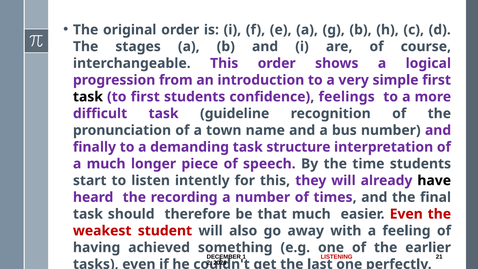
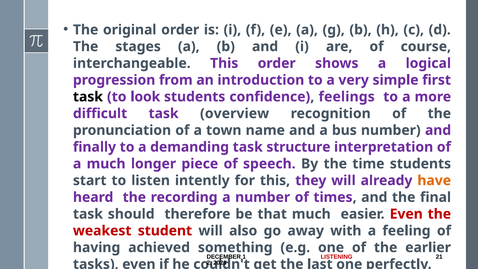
to first: first -> look
guideline: guideline -> overview
have colour: black -> orange
